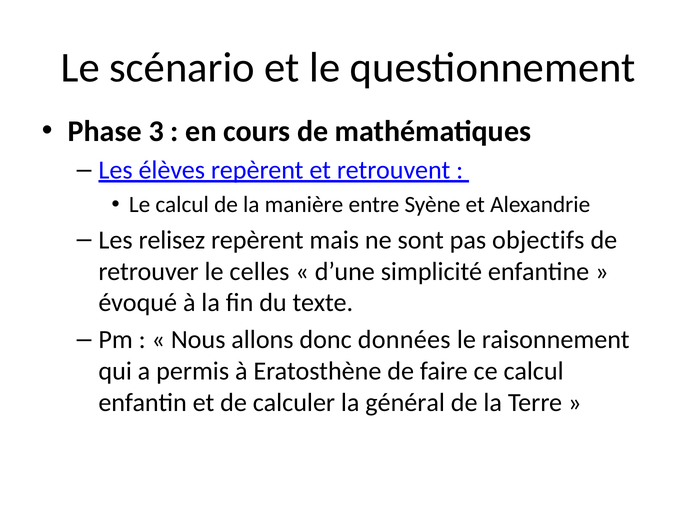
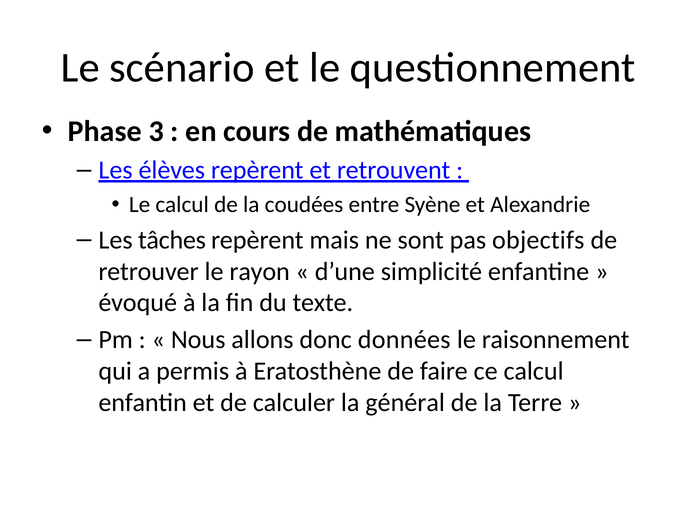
manière: manière -> coudées
relisez: relisez -> tâches
celles: celles -> rayon
